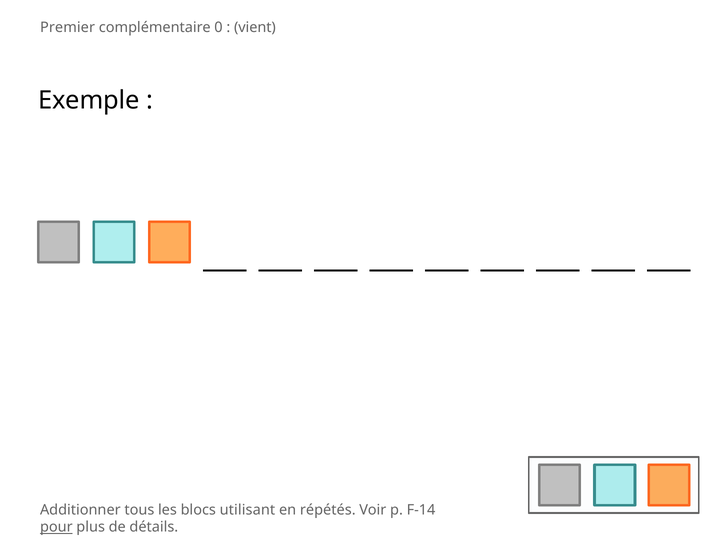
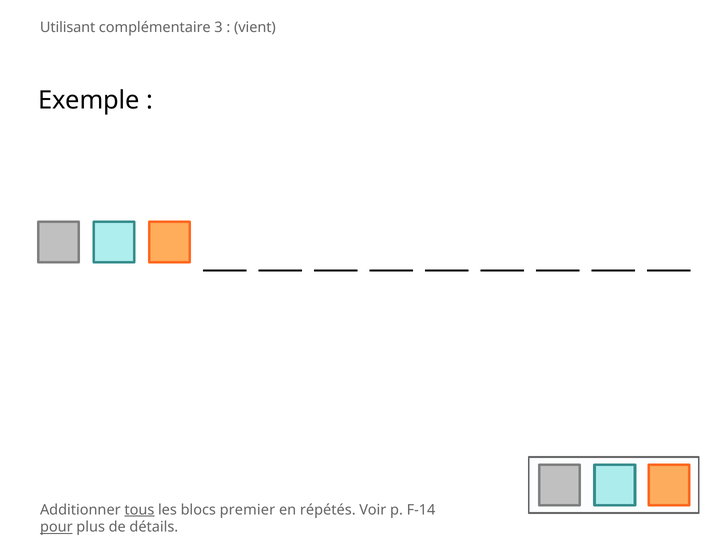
Premier: Premier -> Utilisant
0: 0 -> 3
tous underline: none -> present
utilisant: utilisant -> premier
